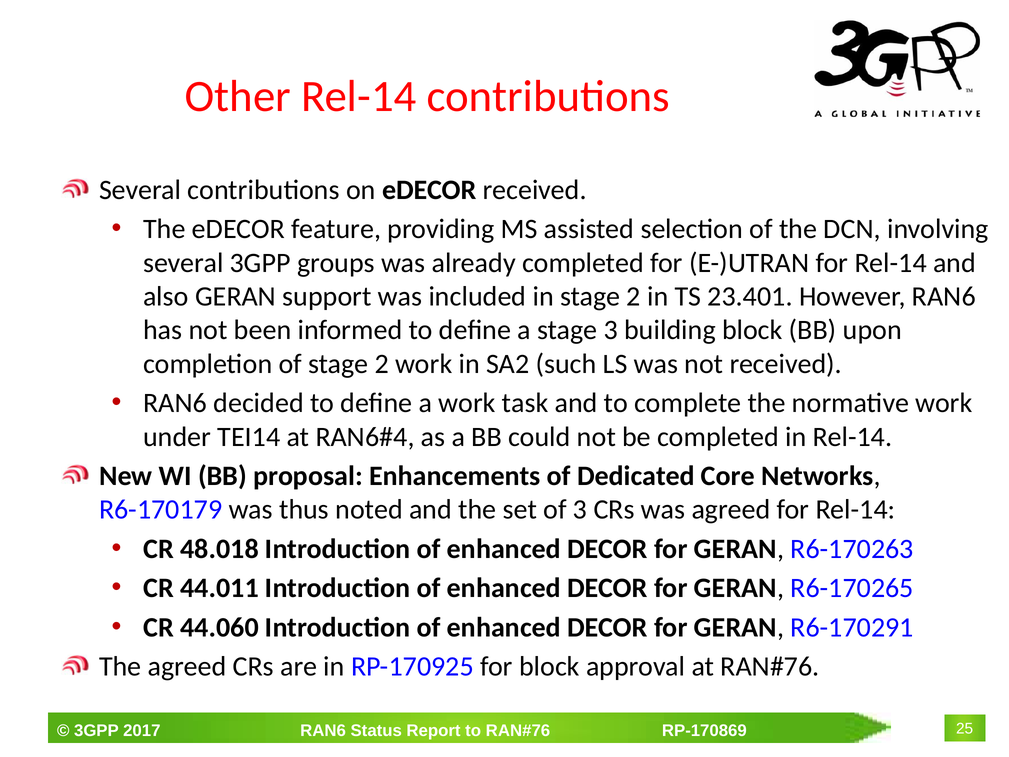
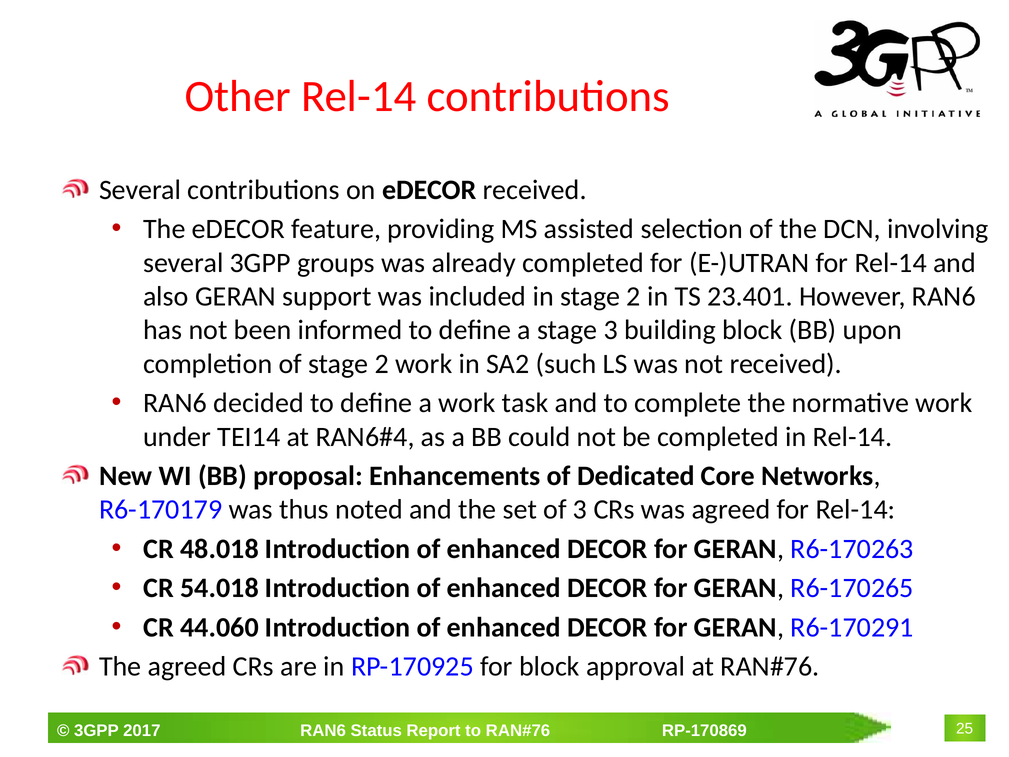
44.011: 44.011 -> 54.018
